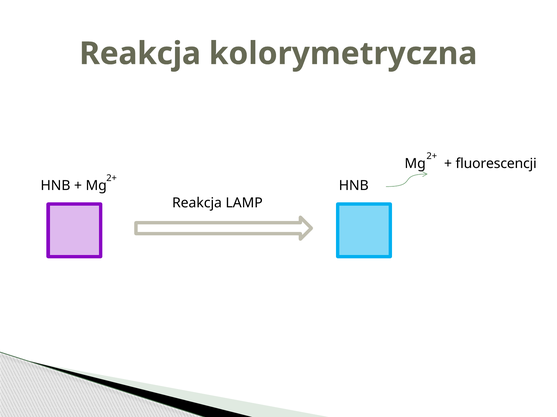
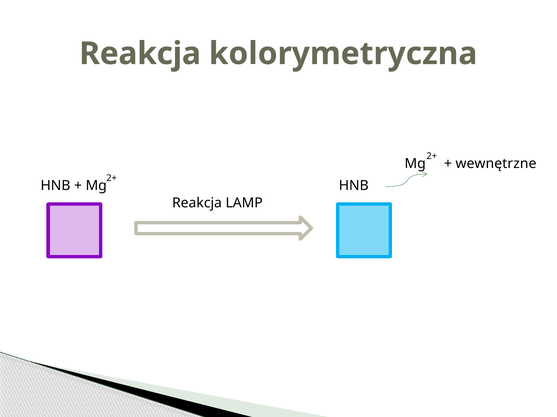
fluorescencji: fluorescencji -> wewnętrzne
